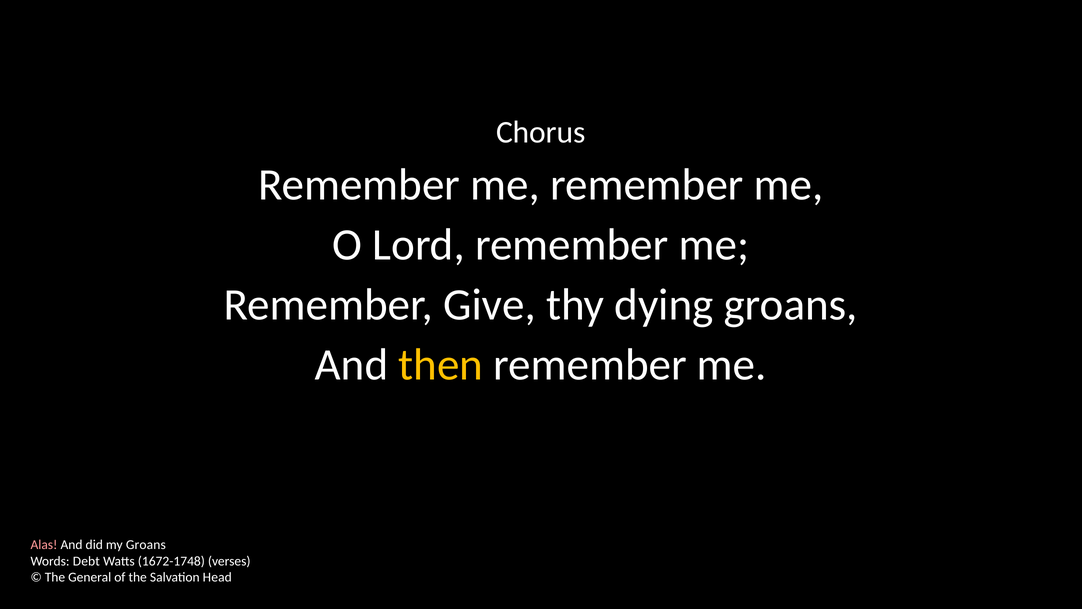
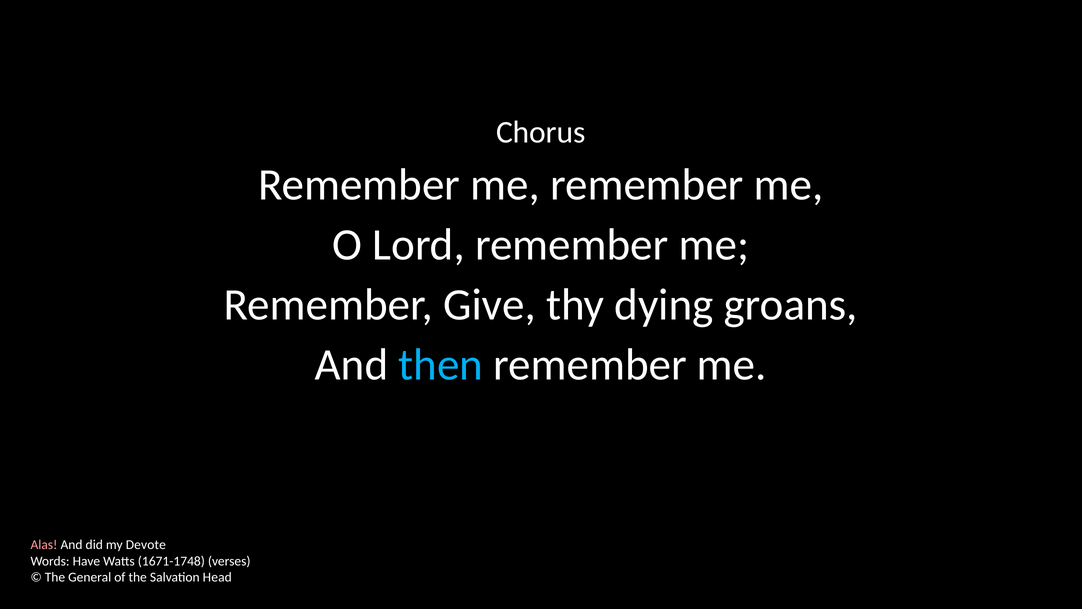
then colour: yellow -> light blue
my Groans: Groans -> Devote
Debt: Debt -> Have
1672-1748: 1672-1748 -> 1671-1748
